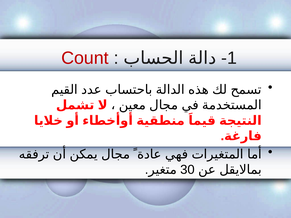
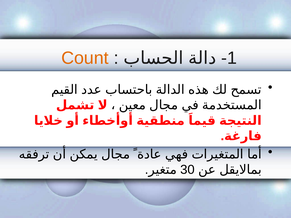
Count colour: red -> orange
